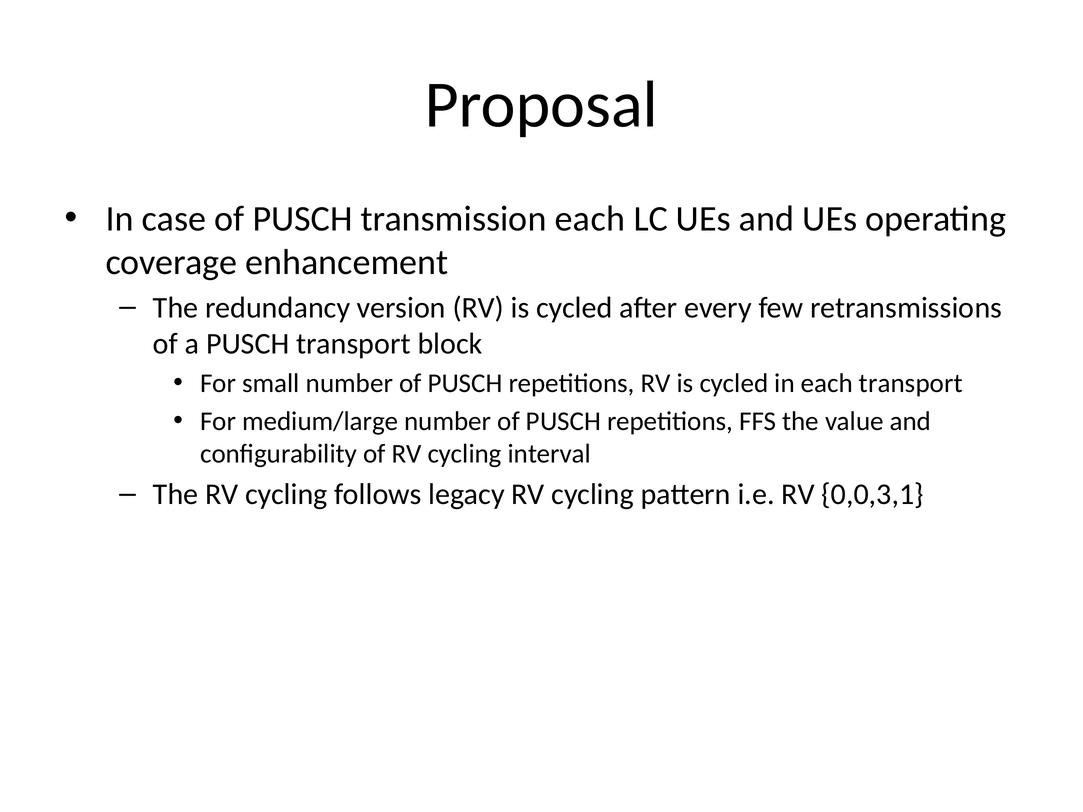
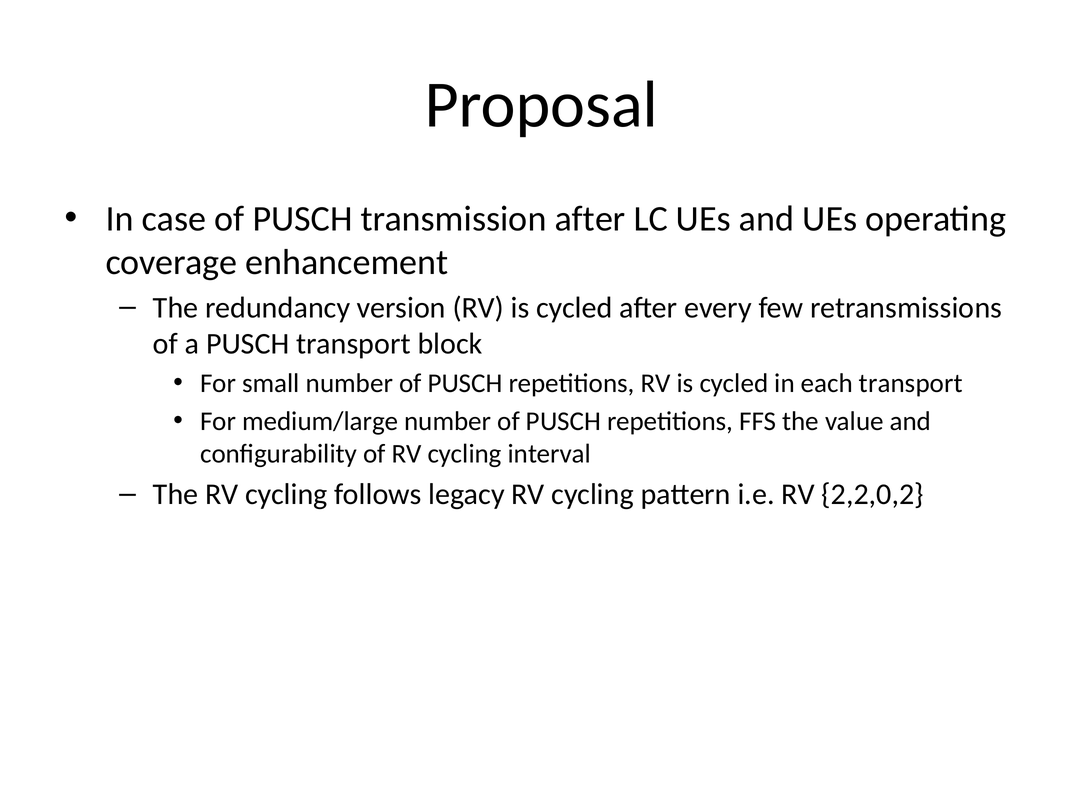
transmission each: each -> after
0,0,3,1: 0,0,3,1 -> 2,2,0,2
